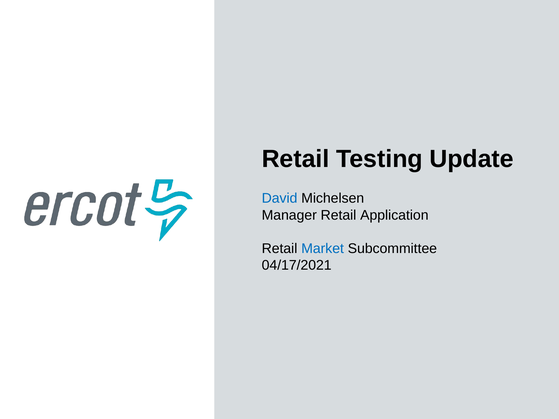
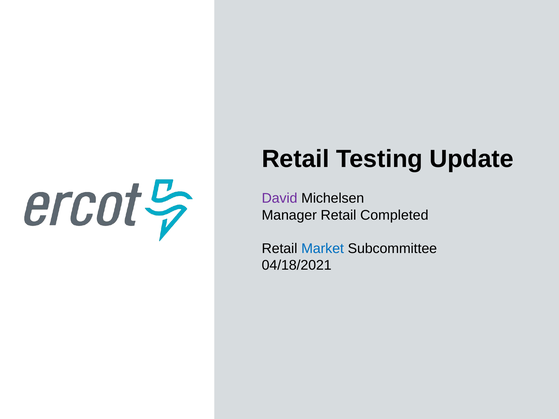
David colour: blue -> purple
Application: Application -> Completed
04/17/2021: 04/17/2021 -> 04/18/2021
